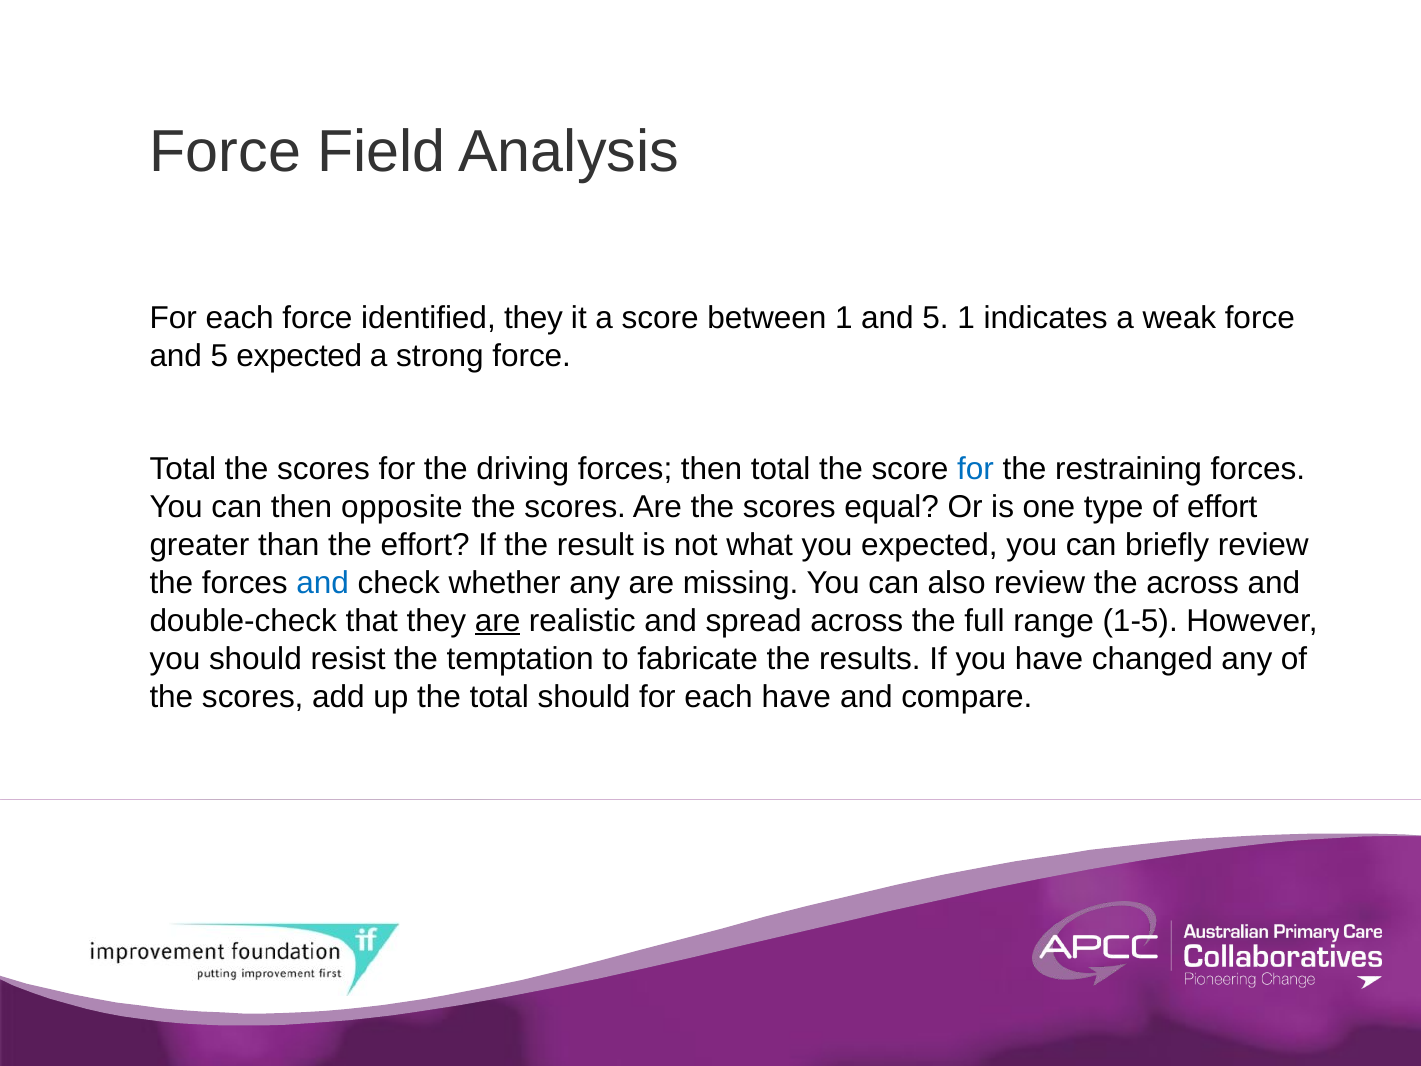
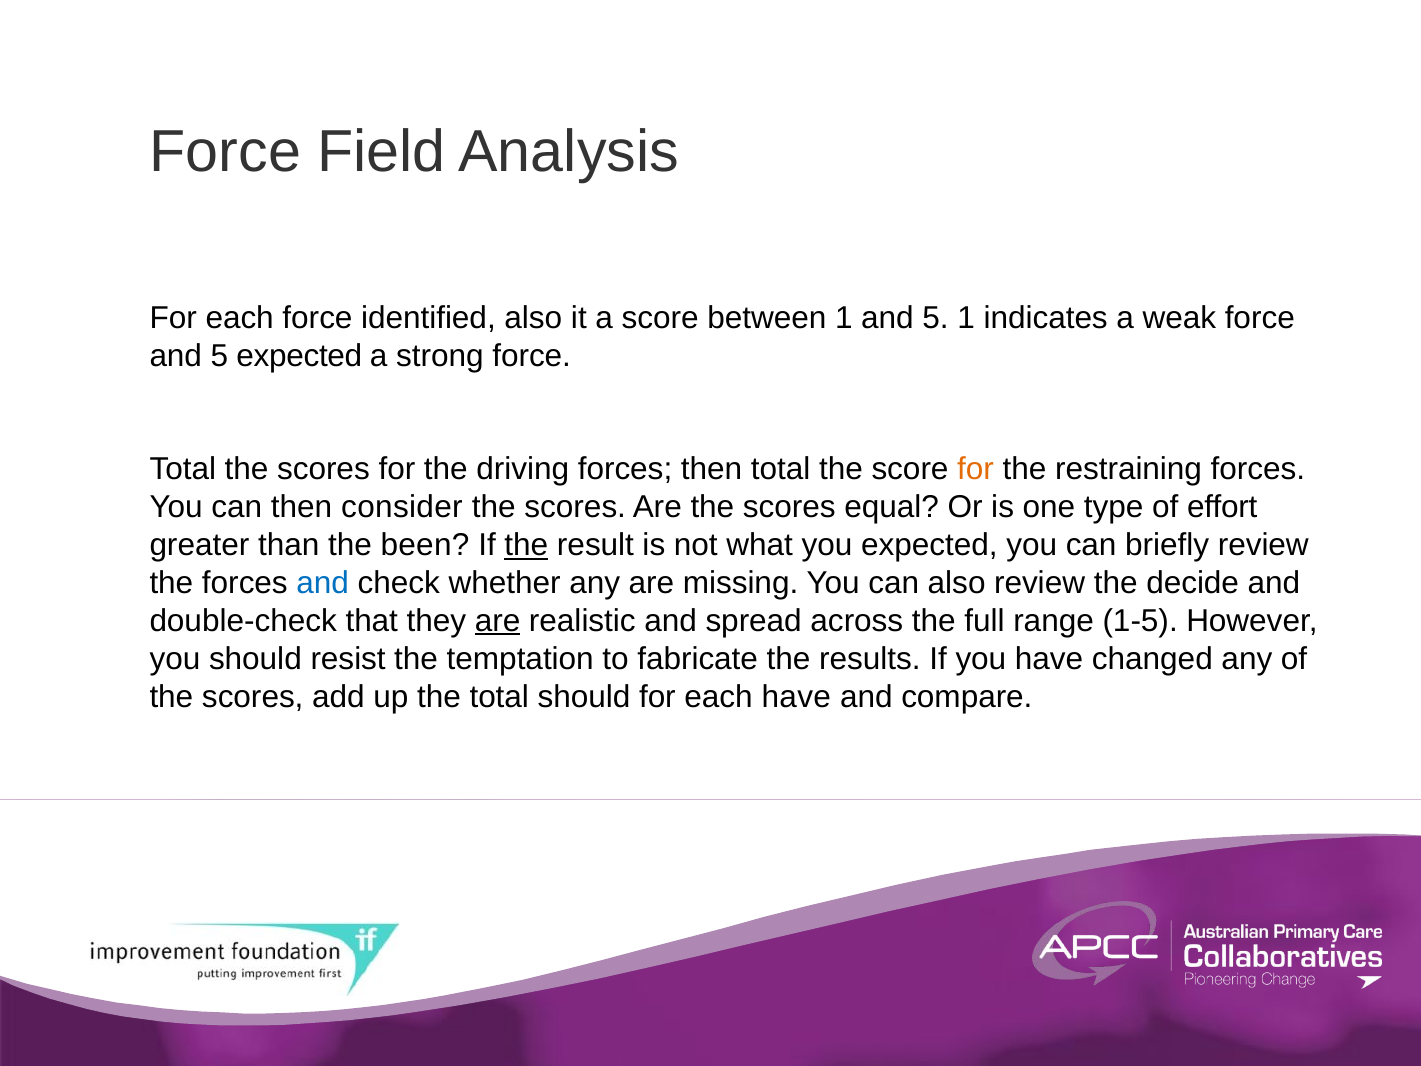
identified they: they -> also
for at (976, 469) colour: blue -> orange
opposite: opposite -> consider
the effort: effort -> been
the at (526, 545) underline: none -> present
the across: across -> decide
